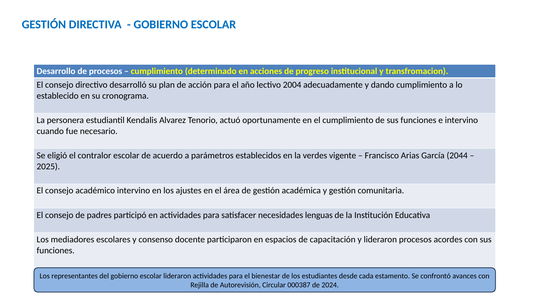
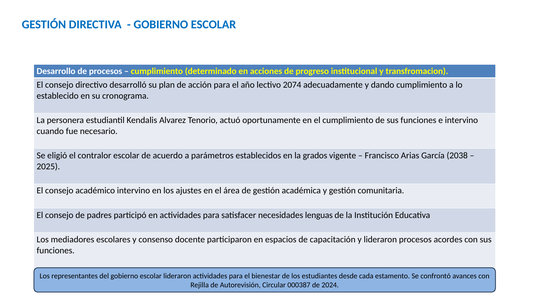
2004: 2004 -> 2074
verdes: verdes -> grados
2044: 2044 -> 2038
